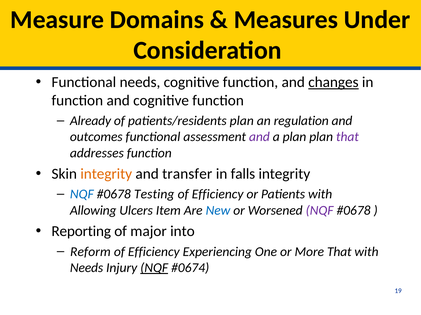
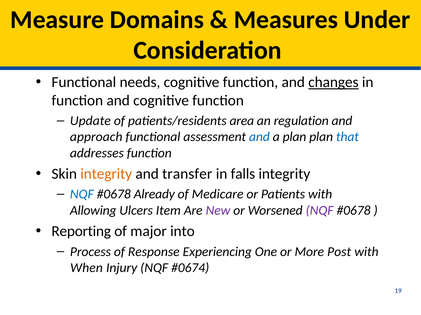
Already: Already -> Update
patients/residents plan: plan -> area
outcomes: outcomes -> approach
and at (259, 137) colour: purple -> blue
that at (347, 137) colour: purple -> blue
Testing: Testing -> Already
Efficiency at (218, 195): Efficiency -> Medicare
New colour: blue -> purple
Reform: Reform -> Process
Efficiency at (154, 252): Efficiency -> Response
More That: That -> Post
Needs at (87, 268): Needs -> When
NQF at (154, 268) underline: present -> none
